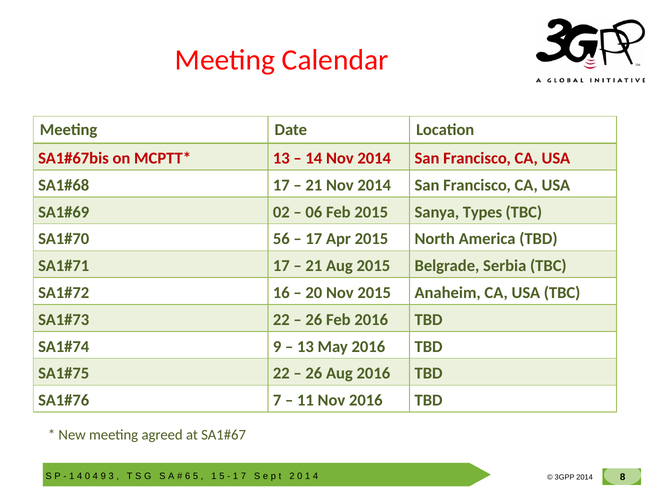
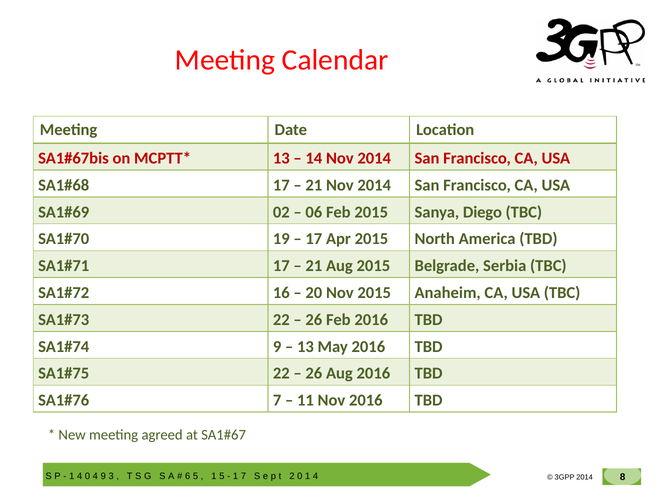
Types: Types -> Diego
56: 56 -> 19
